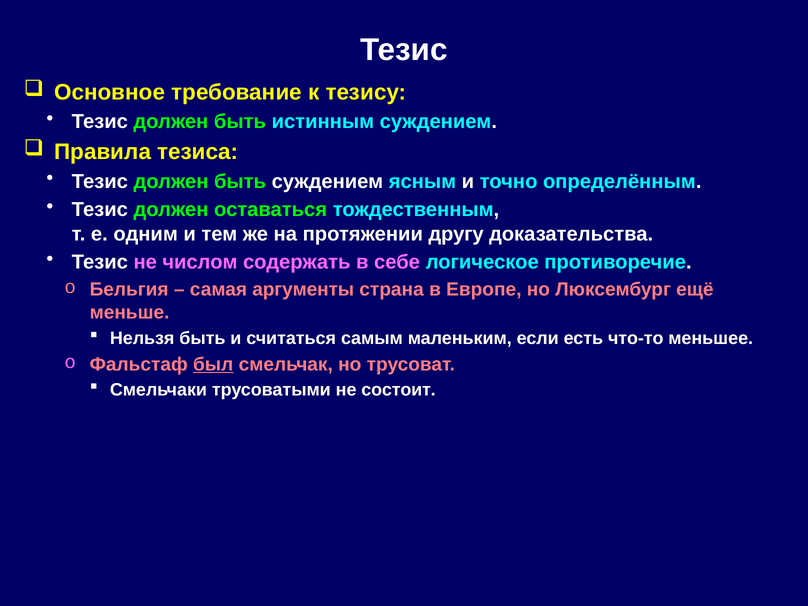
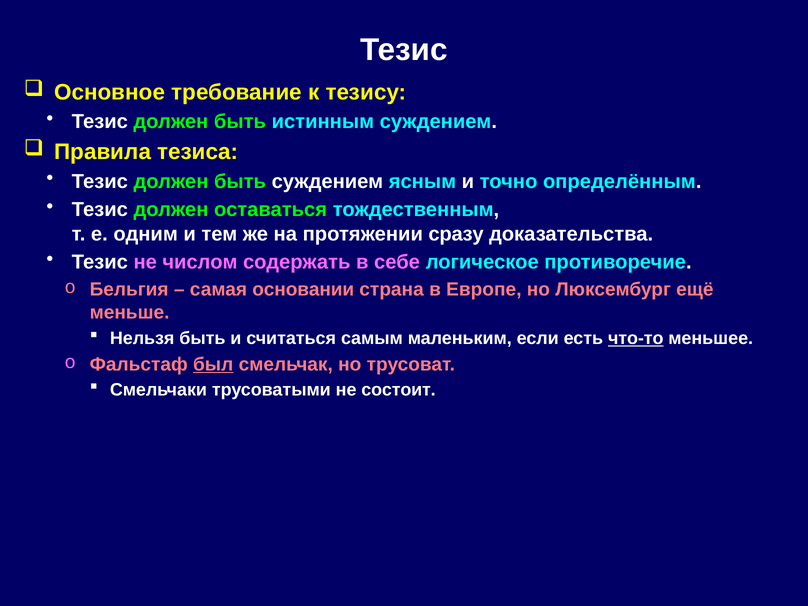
другу: другу -> сразу
аргументы: аргументы -> основании
что-то underline: none -> present
